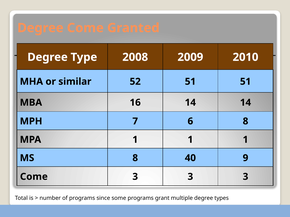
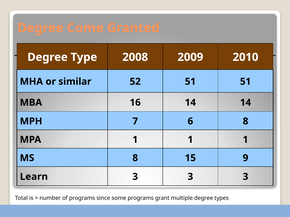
40: 40 -> 15
Come at (34, 177): Come -> Learn
